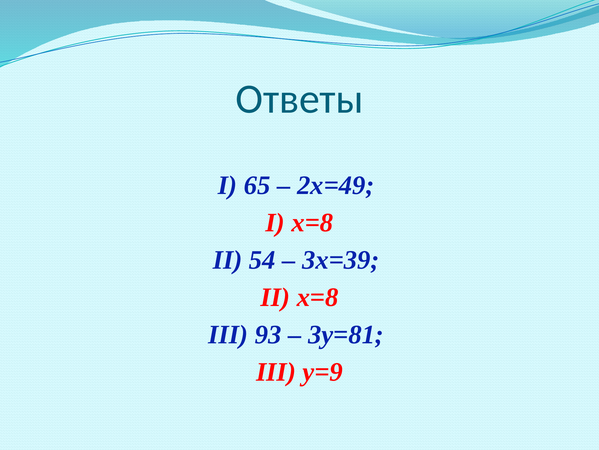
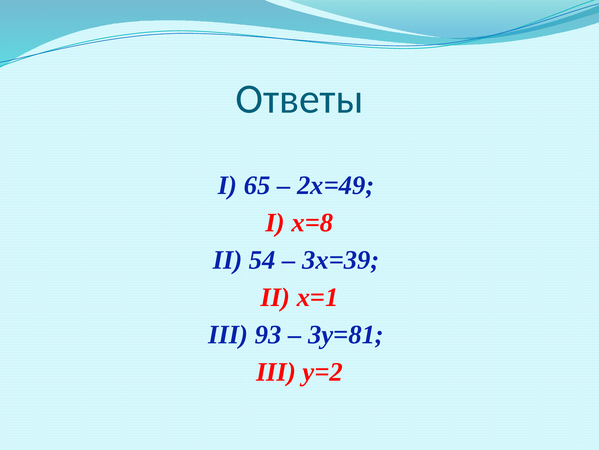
II х=8: х=8 -> х=1
у=9: у=9 -> у=2
